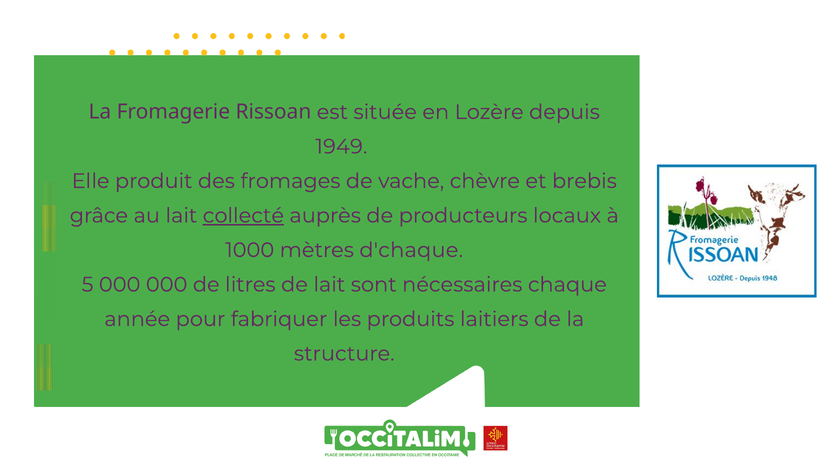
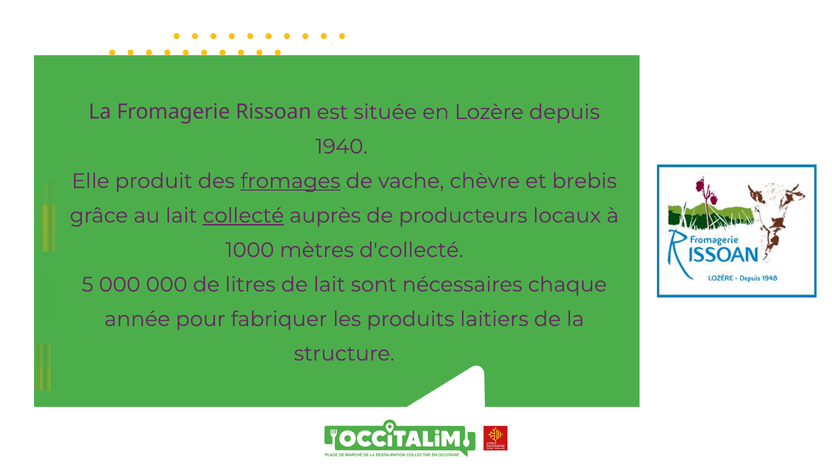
1949: 1949 -> 1940
fromages underline: none -> present
d'chaque: d'chaque -> d'collecté
